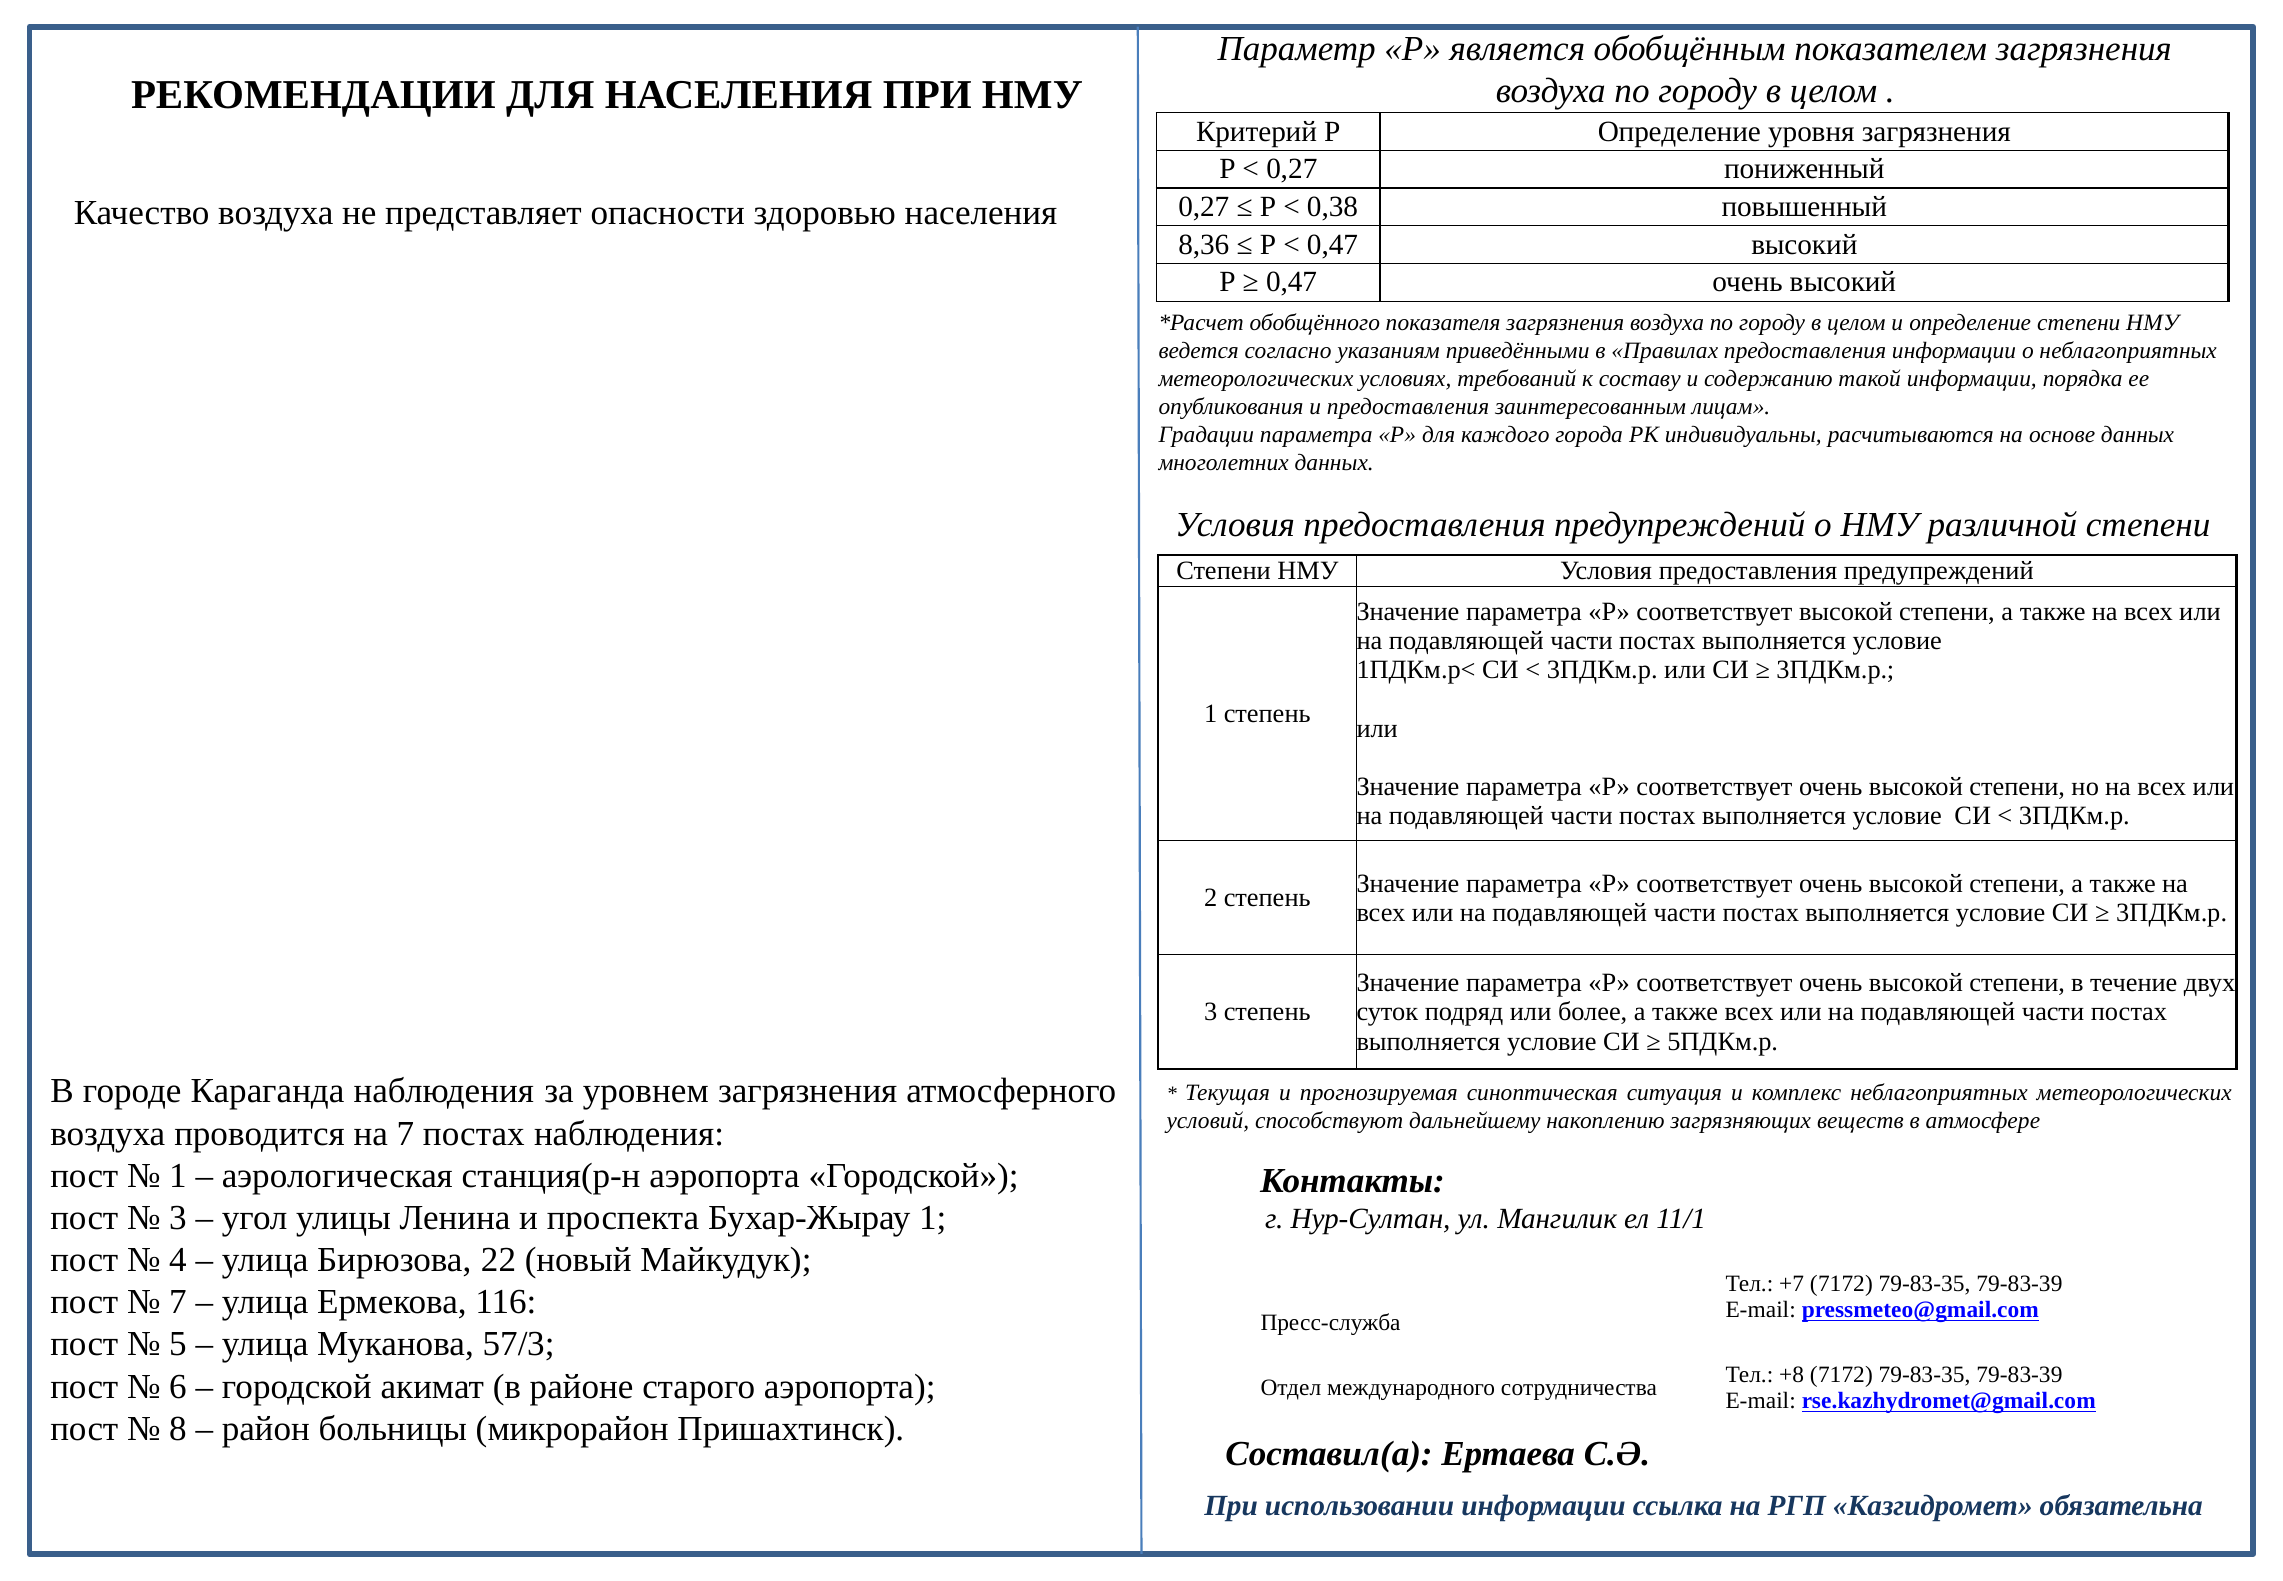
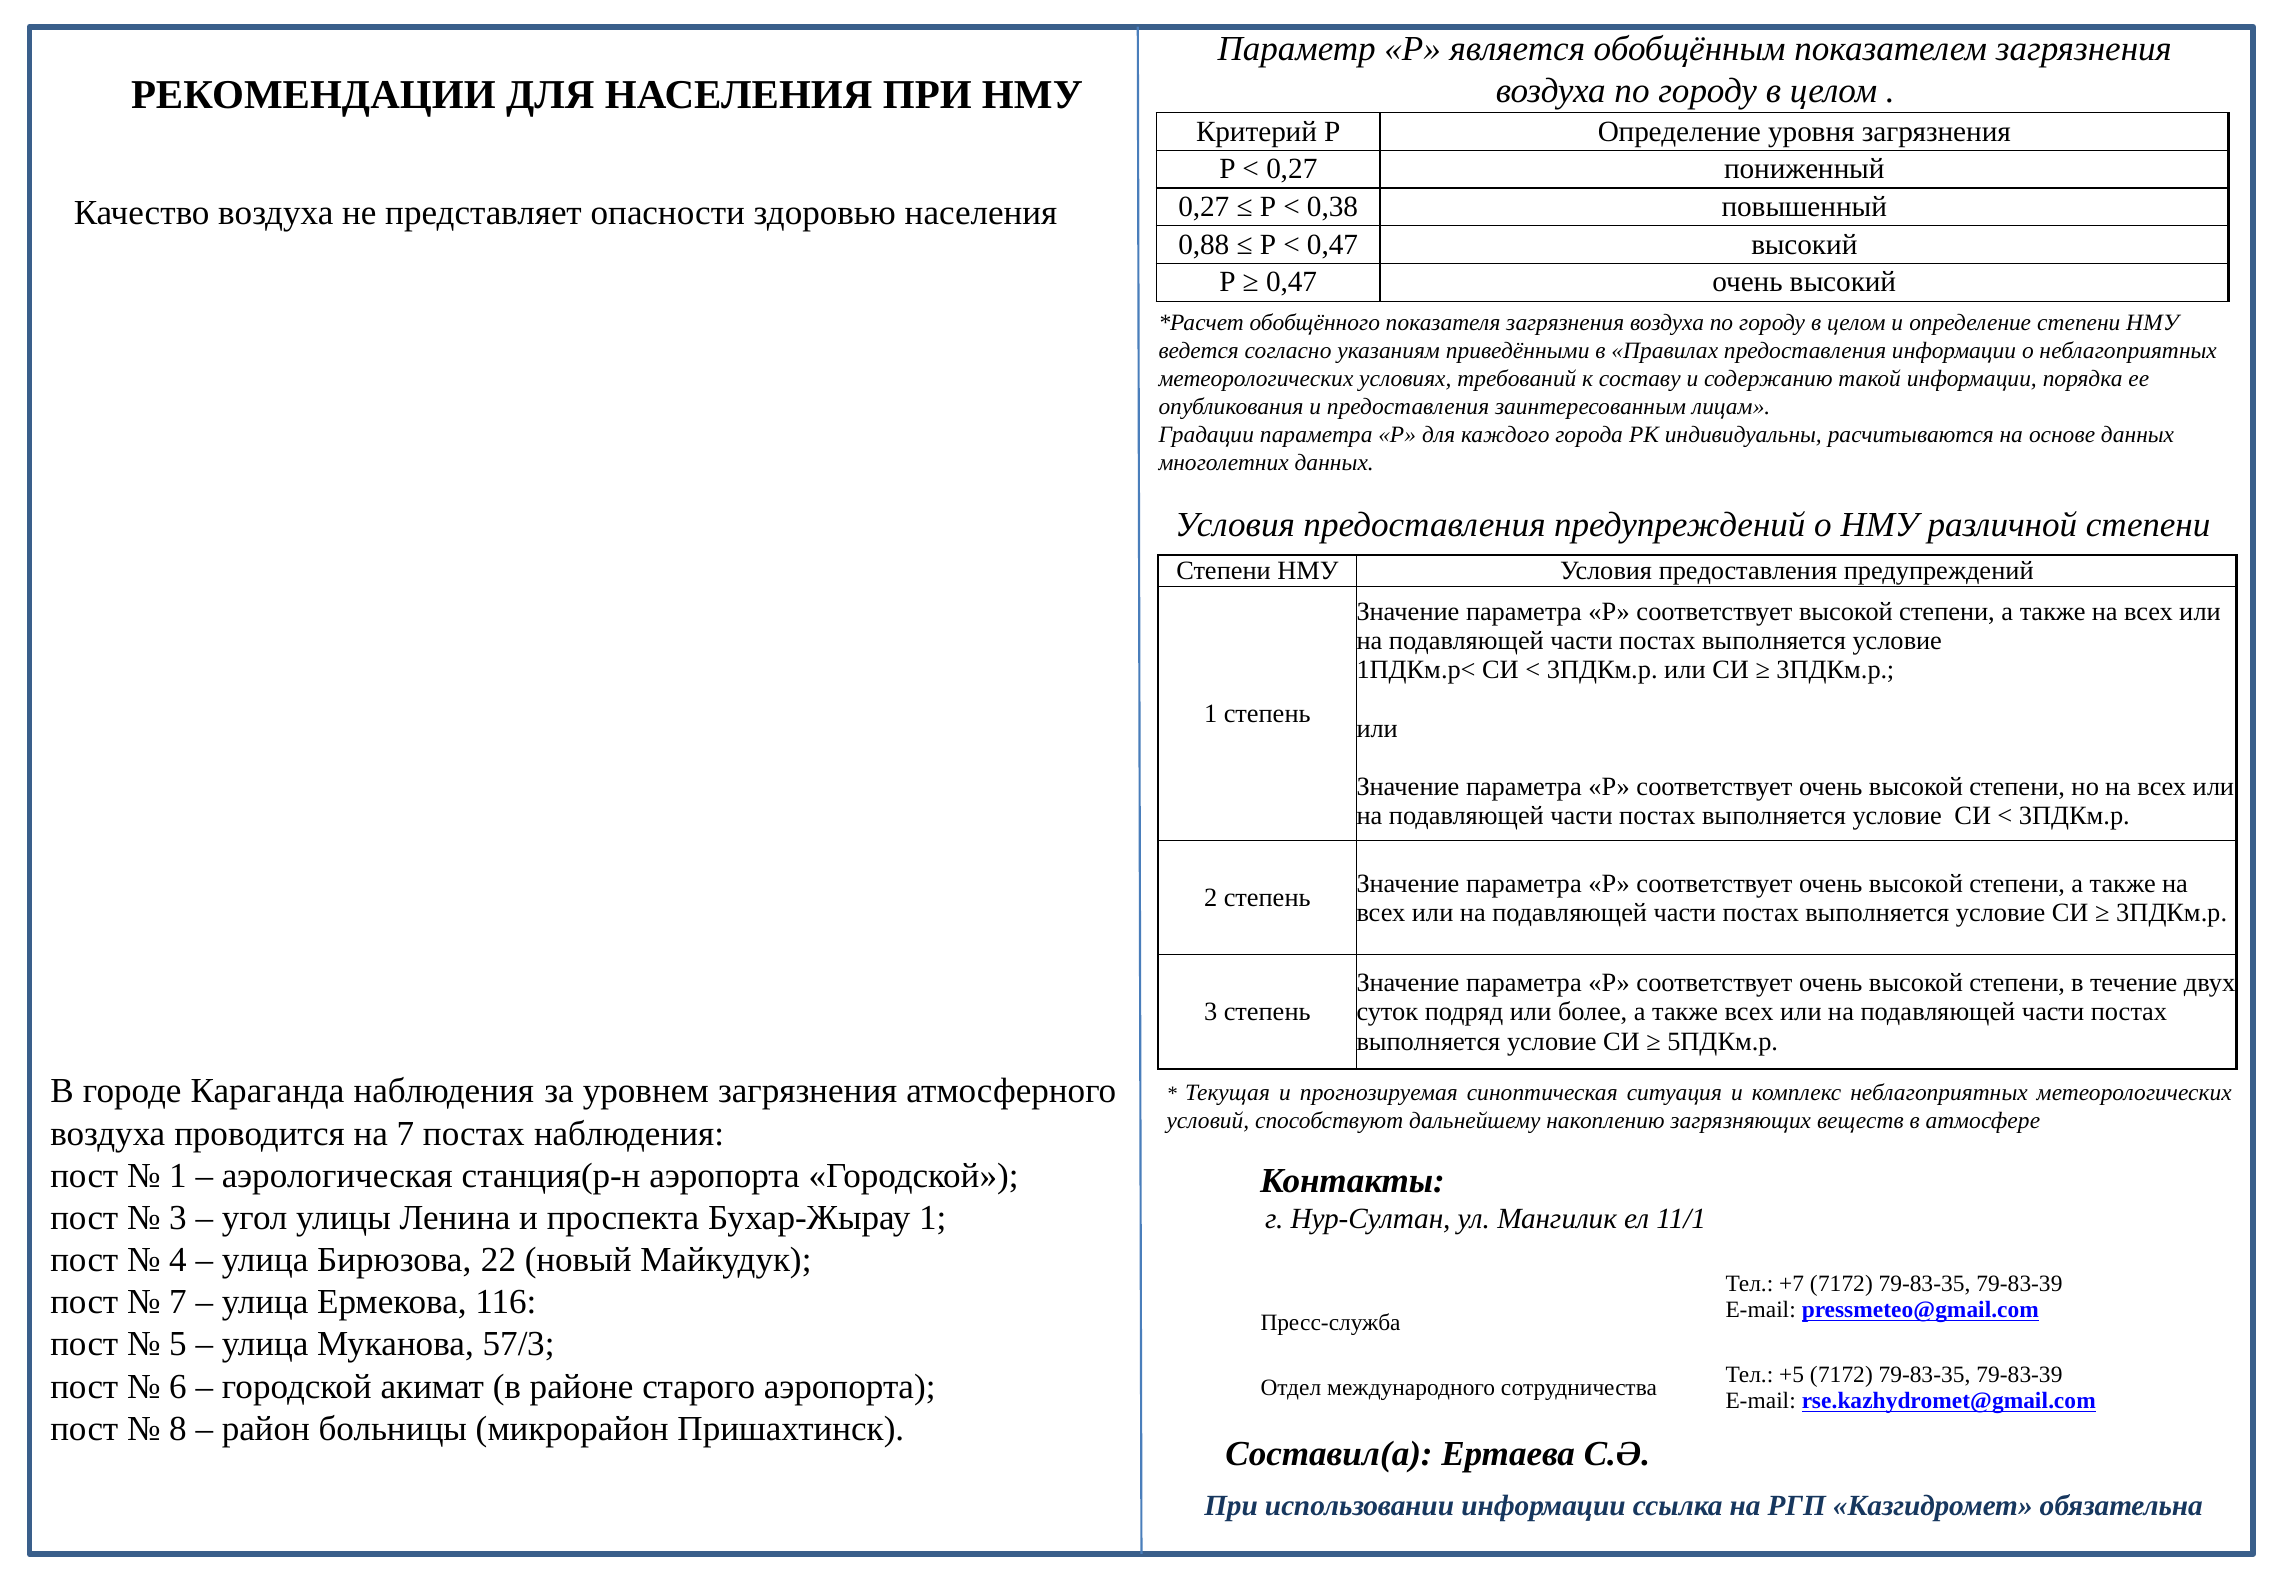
8,36: 8,36 -> 0,88
+8: +8 -> +5
